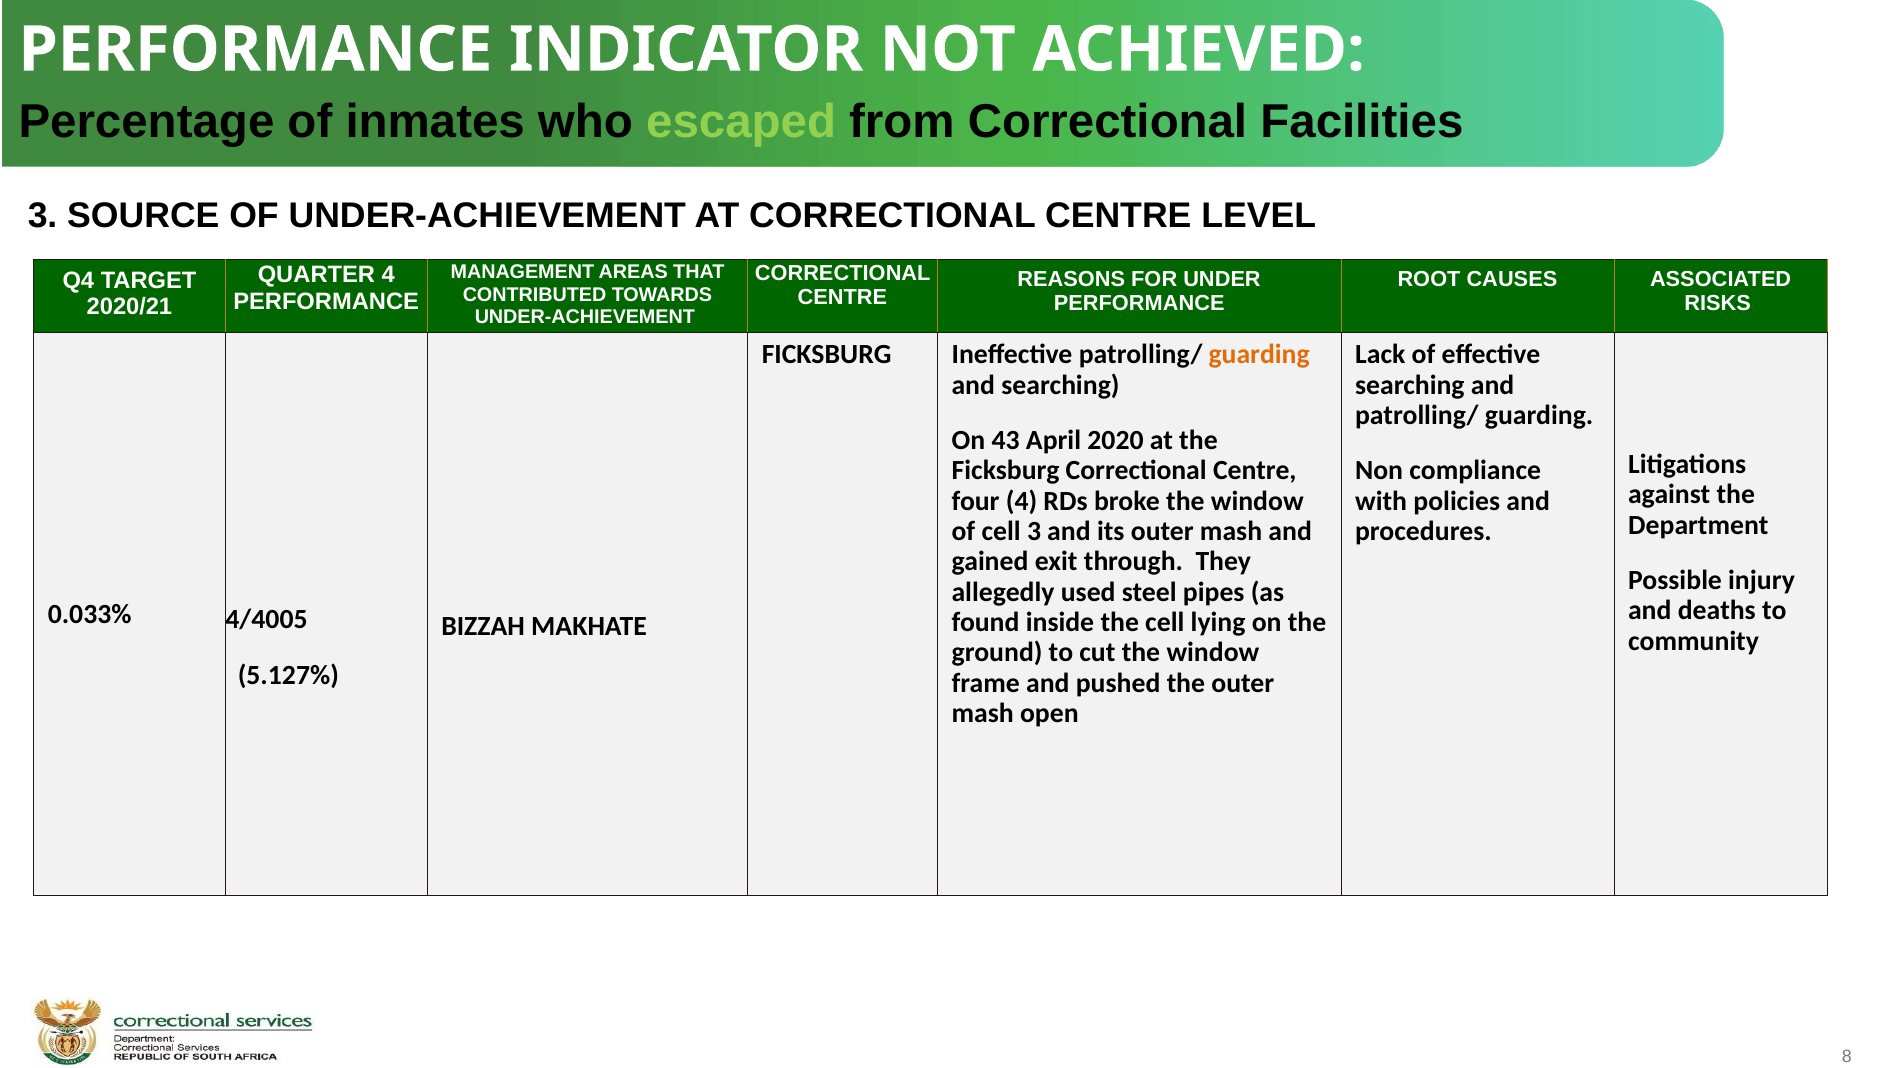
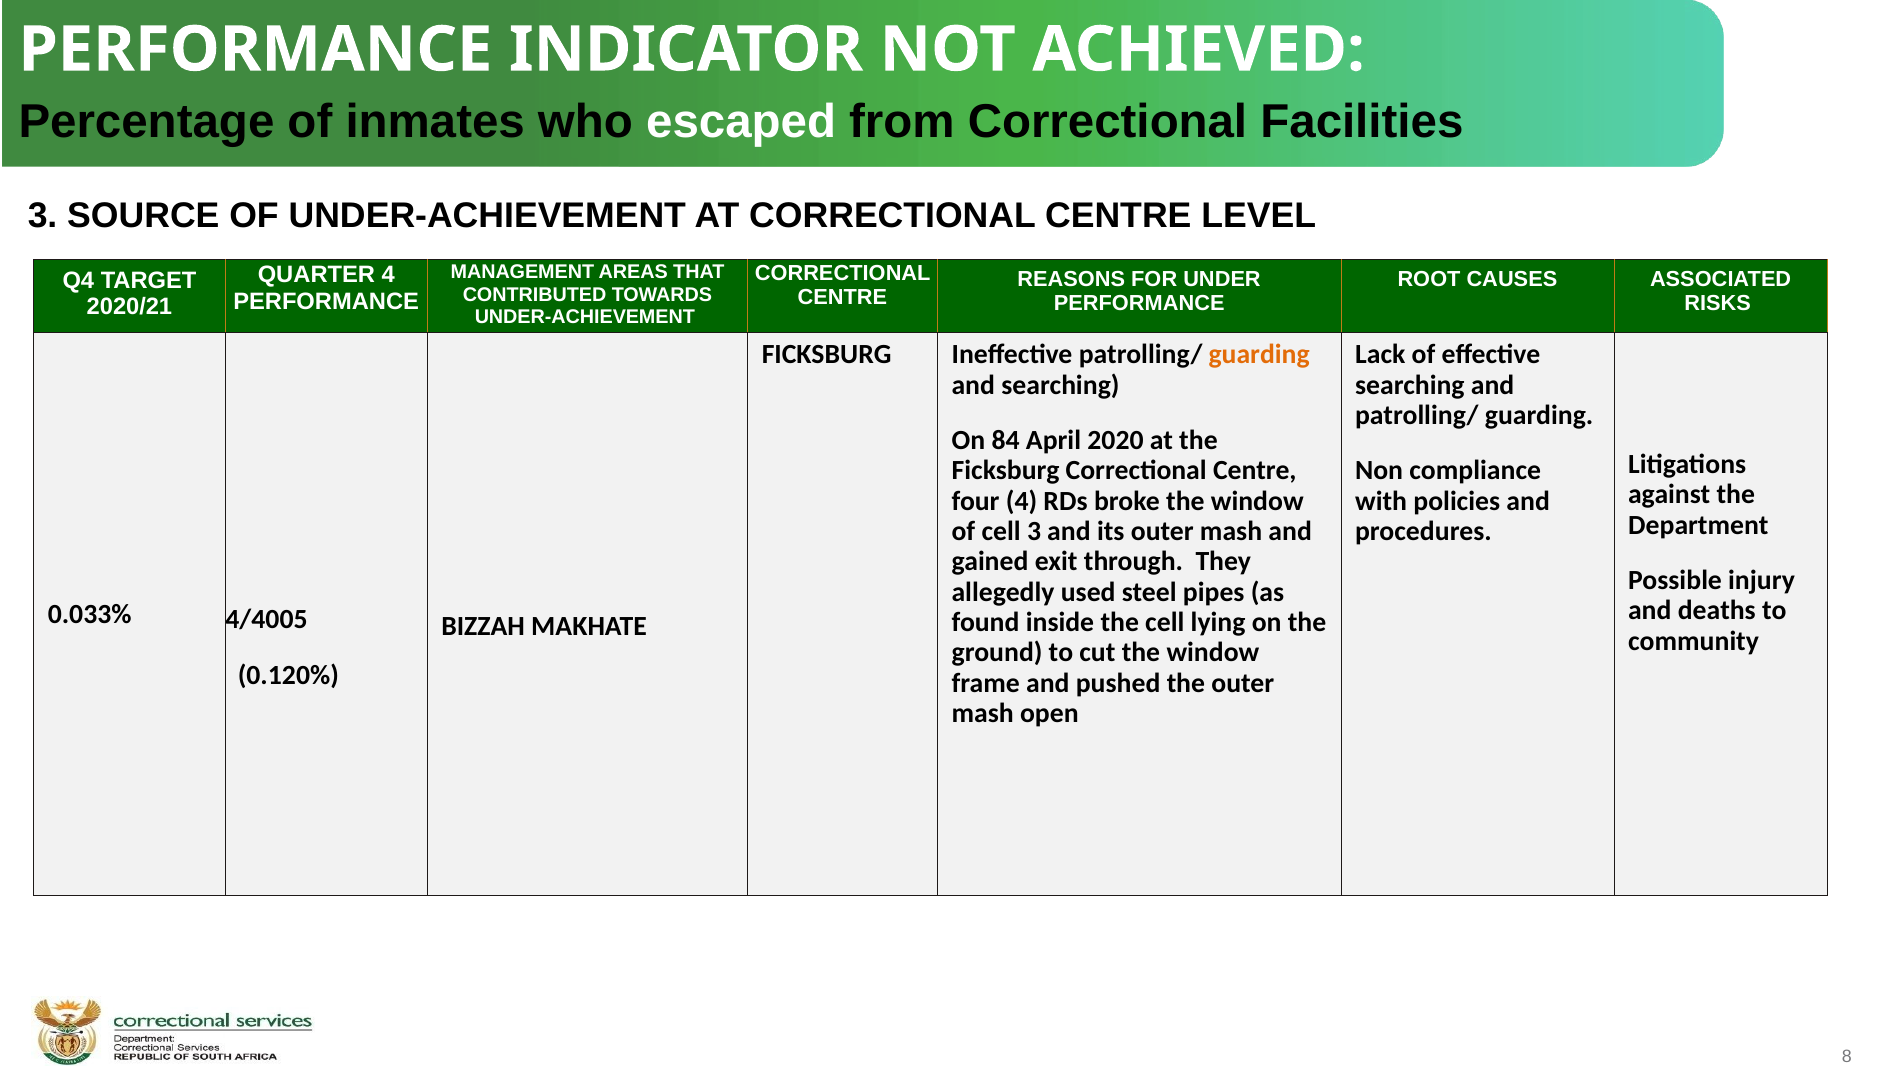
escaped colour: light green -> white
43: 43 -> 84
5.127%: 5.127% -> 0.120%
